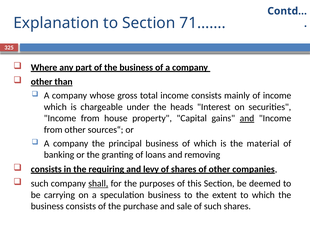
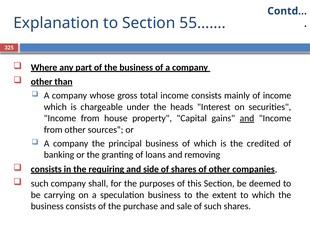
71……: 71…… -> 55……
material: material -> credited
levy: levy -> side
shall underline: present -> none
